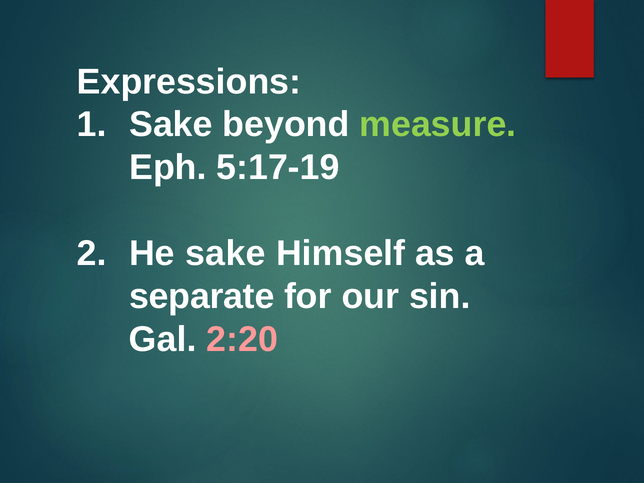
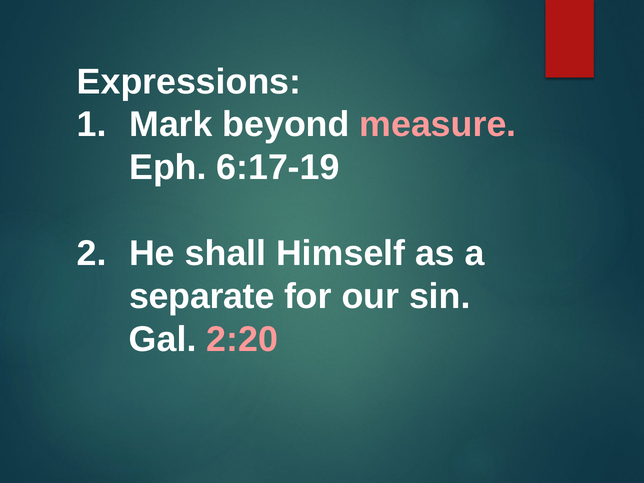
Sake at (171, 125): Sake -> Mark
measure colour: light green -> pink
5:17-19: 5:17-19 -> 6:17-19
He sake: sake -> shall
